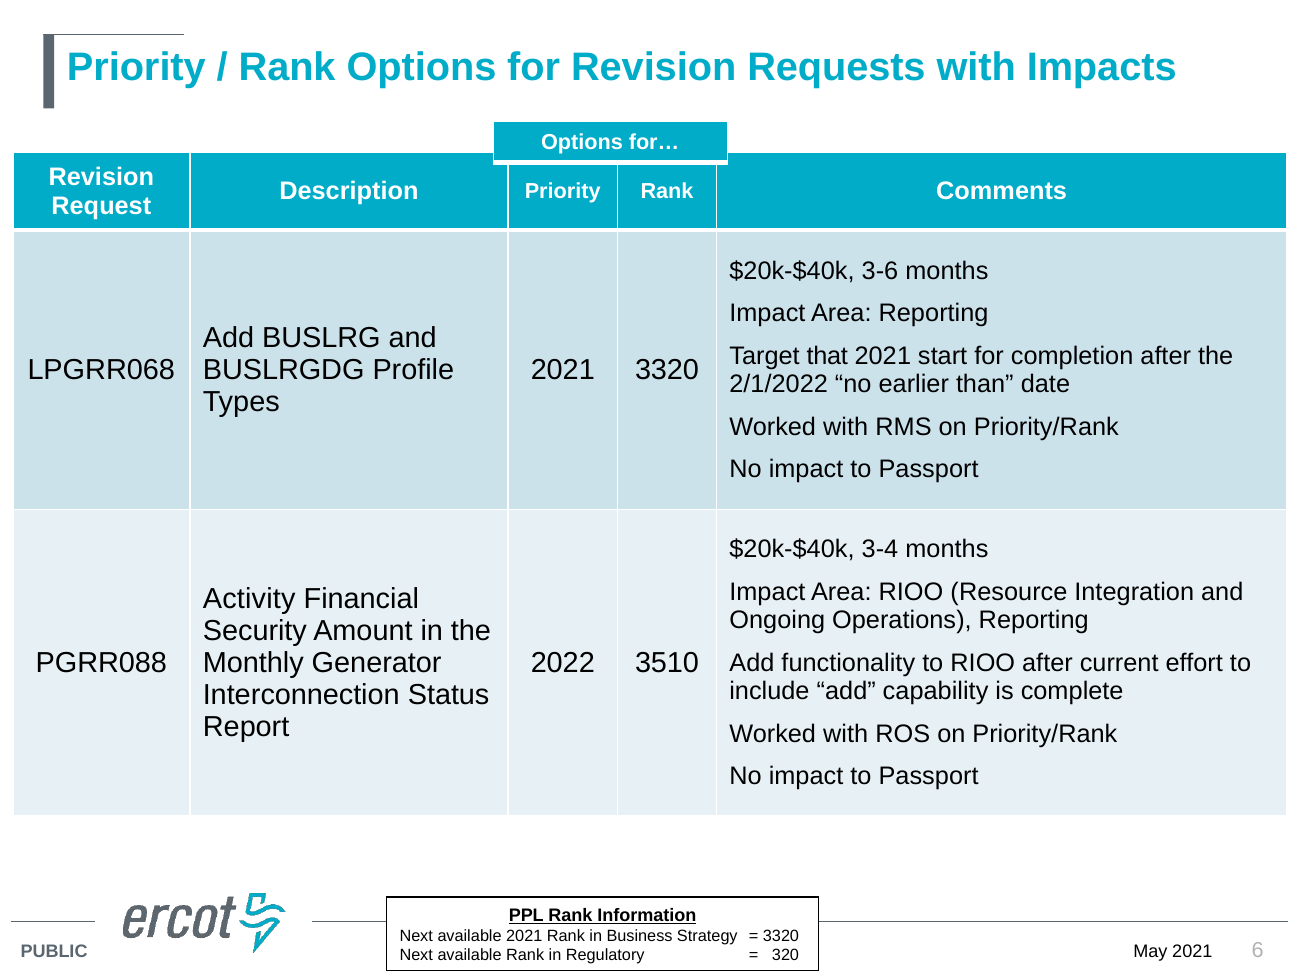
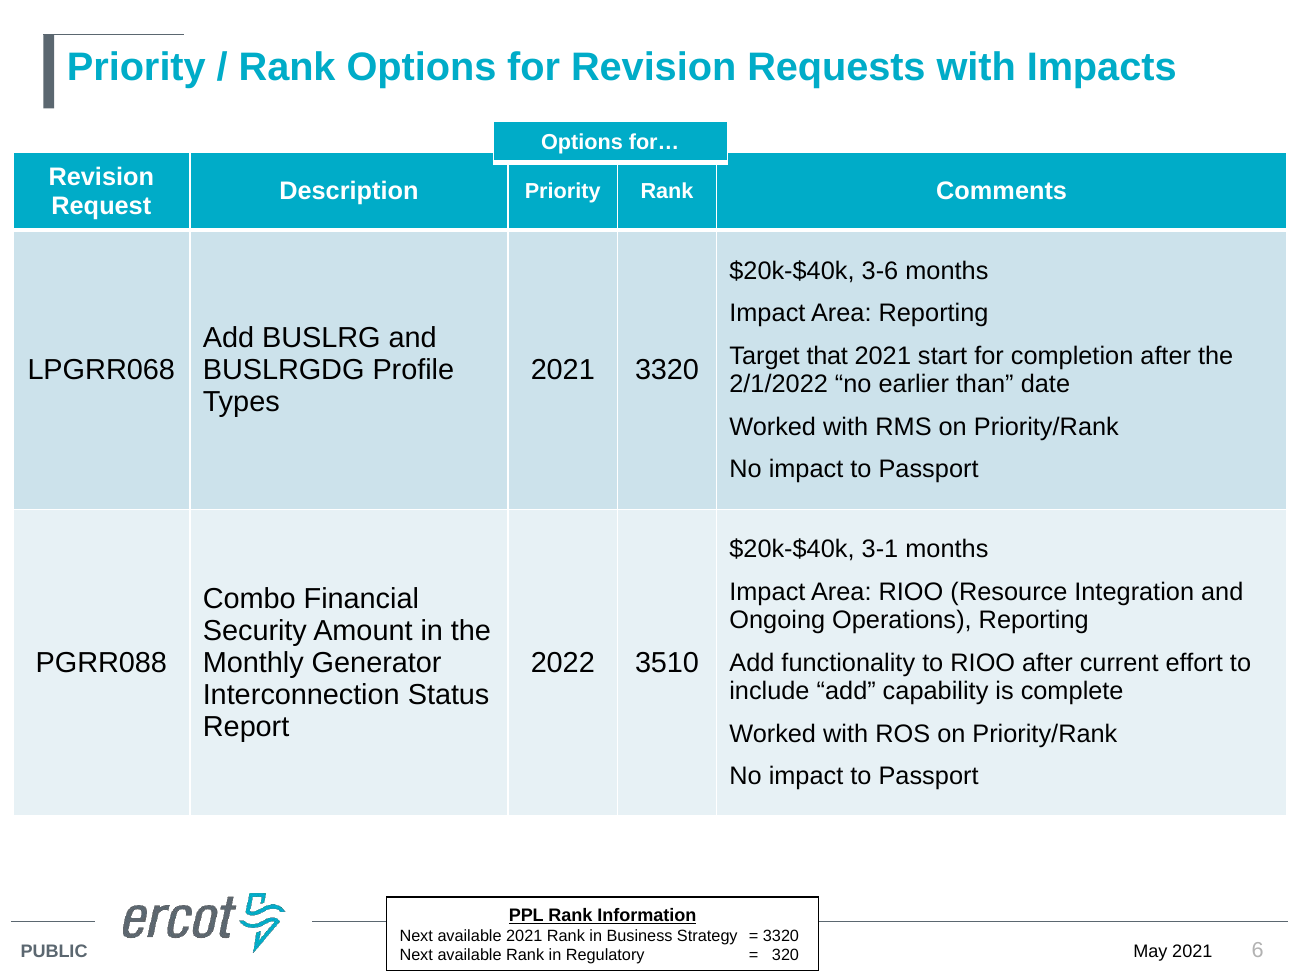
3-4: 3-4 -> 3-1
Activity: Activity -> Combo
